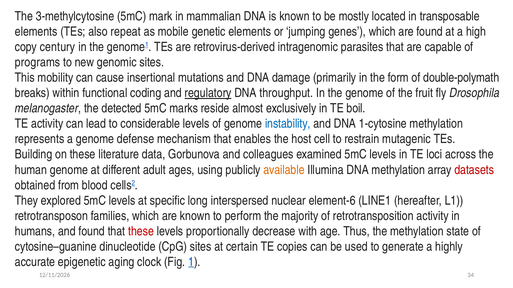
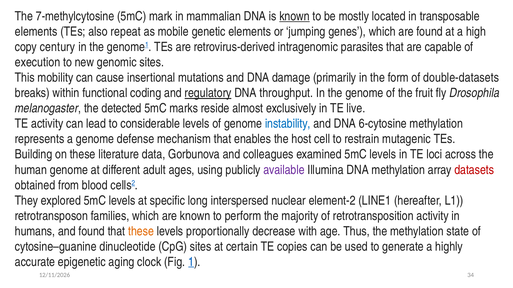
3-methylcytosine: 3-methylcytosine -> 7-methylcytosine
known at (295, 16) underline: none -> present
programs: programs -> execution
double-polymath: double-polymath -> double-datasets
boil: boil -> live
1-cytosine: 1-cytosine -> 6-cytosine
available colour: orange -> purple
element-6: element-6 -> element-2
these at (141, 232) colour: red -> orange
